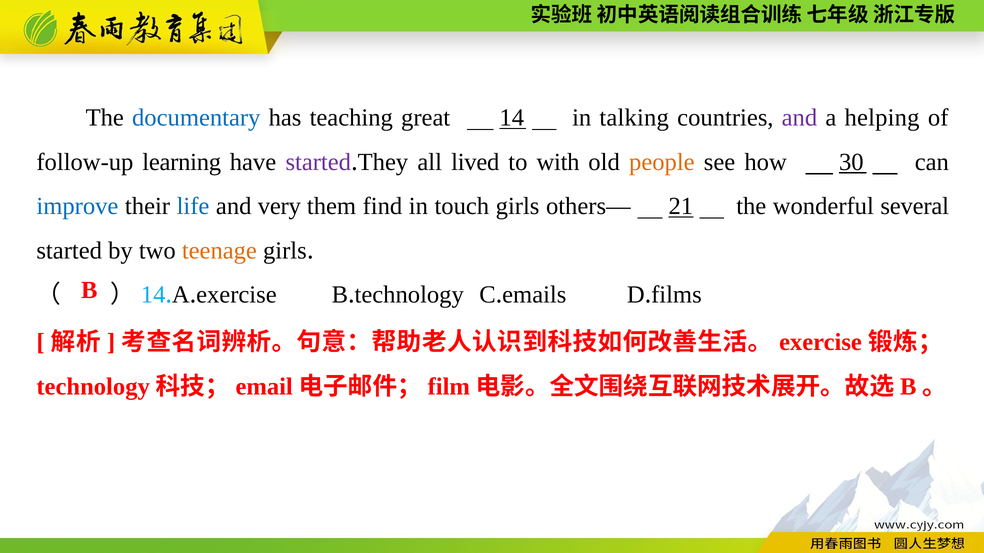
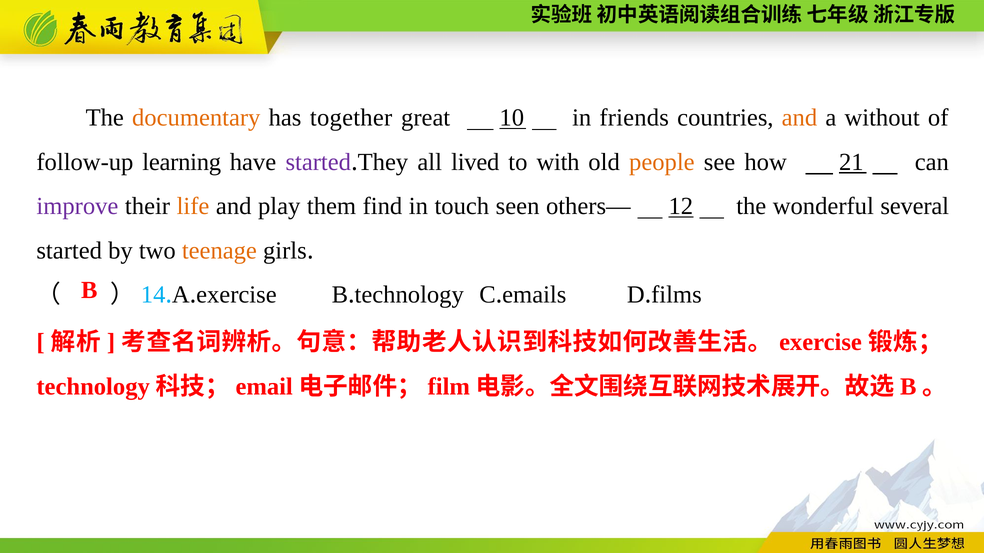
documentary colour: blue -> orange
teaching: teaching -> together
14: 14 -> 10
talking: talking -> friends
and at (799, 118) colour: purple -> orange
helping: helping -> without
30: 30 -> 21
improve colour: blue -> purple
life colour: blue -> orange
very: very -> play
touch girls: girls -> seen
21: 21 -> 12
